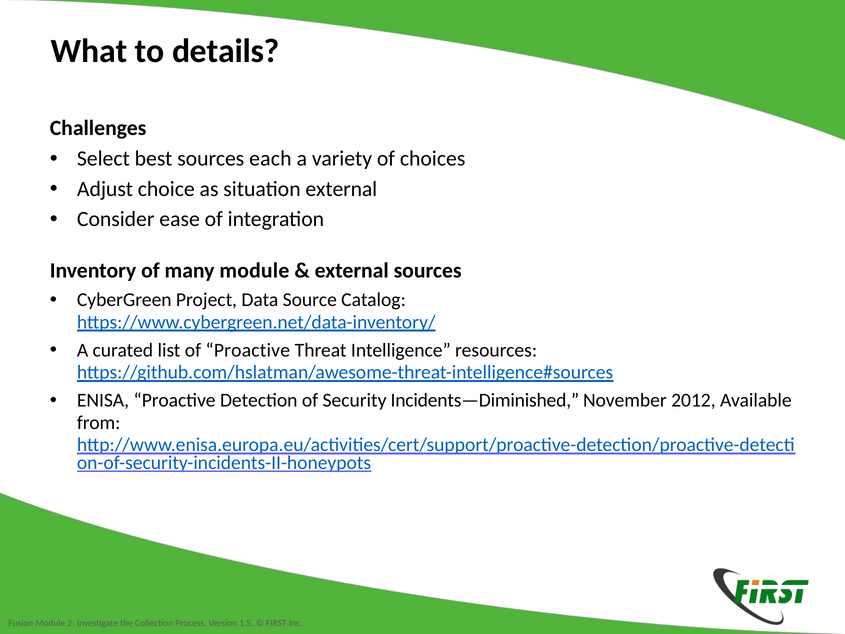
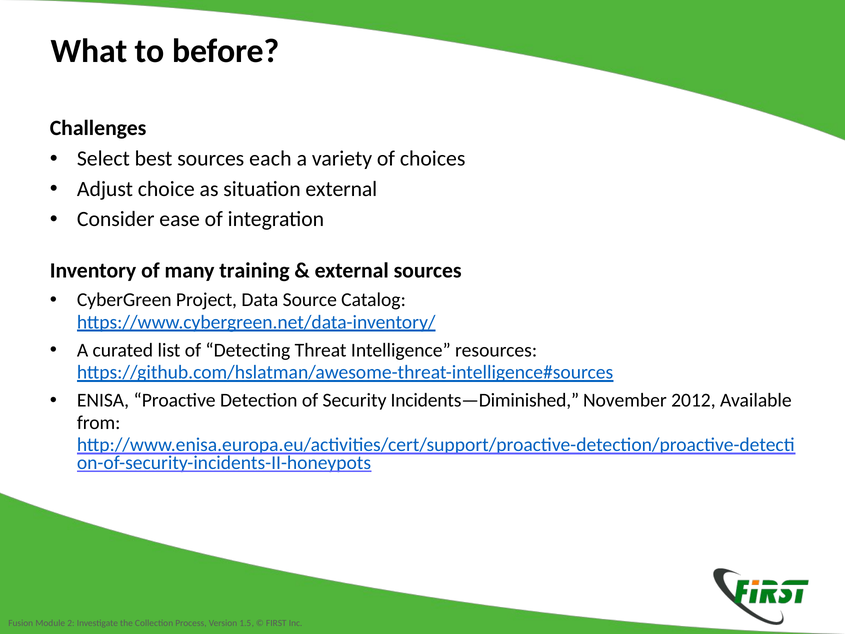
details: details -> before
many module: module -> training
of Proactive: Proactive -> Detecting
